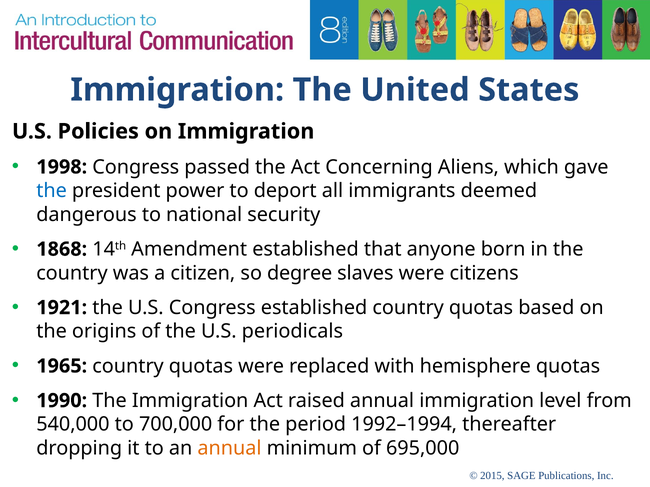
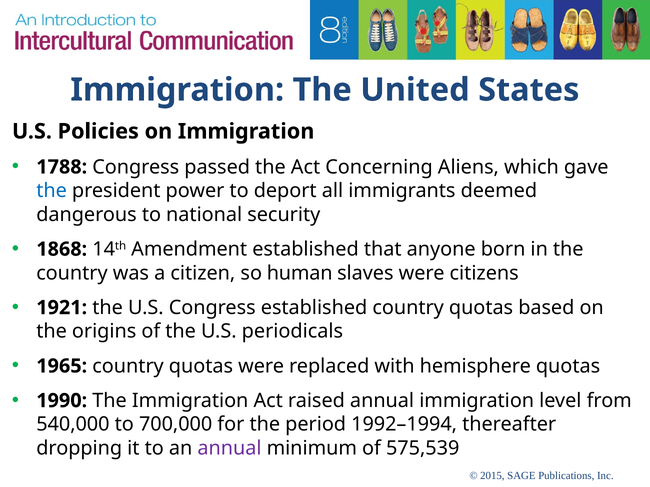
1998: 1998 -> 1788
degree: degree -> human
annual at (229, 449) colour: orange -> purple
695,000: 695,000 -> 575,539
